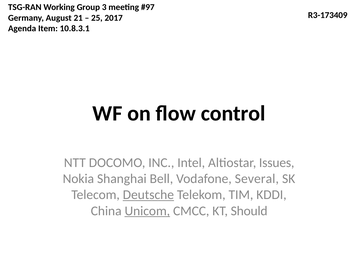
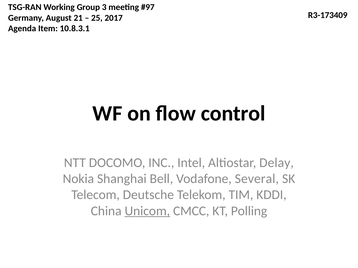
Issues: Issues -> Delay
Deutsche underline: present -> none
Should: Should -> Polling
